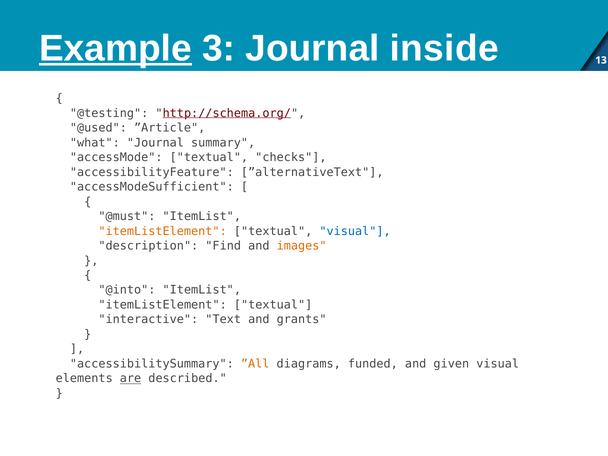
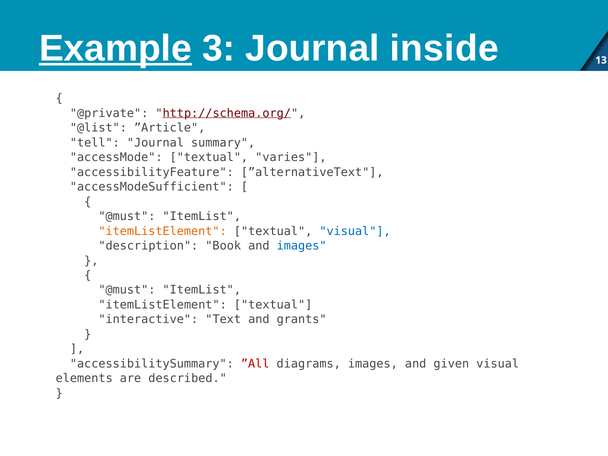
@testing: @testing -> @private
@used: @used -> @list
what: what -> tell
checks: checks -> varies
Find: Find -> Book
images at (302, 246) colour: orange -> blue
@into at (127, 290): @into -> @must
”All colour: orange -> red
diagrams funded: funded -> images
are underline: present -> none
